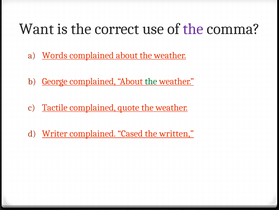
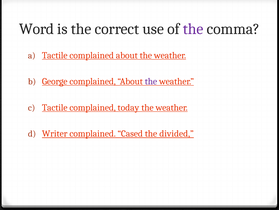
Want: Want -> Word
Words at (55, 55): Words -> Tactile
the at (151, 81) colour: green -> purple
quote: quote -> today
written: written -> divided
